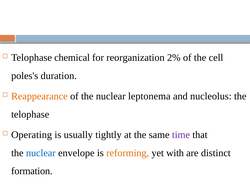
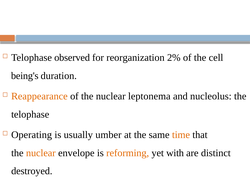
chemical: chemical -> observed
poles's: poles's -> being's
tightly: tightly -> umber
time colour: purple -> orange
nuclear at (41, 153) colour: blue -> orange
formation: formation -> destroyed
